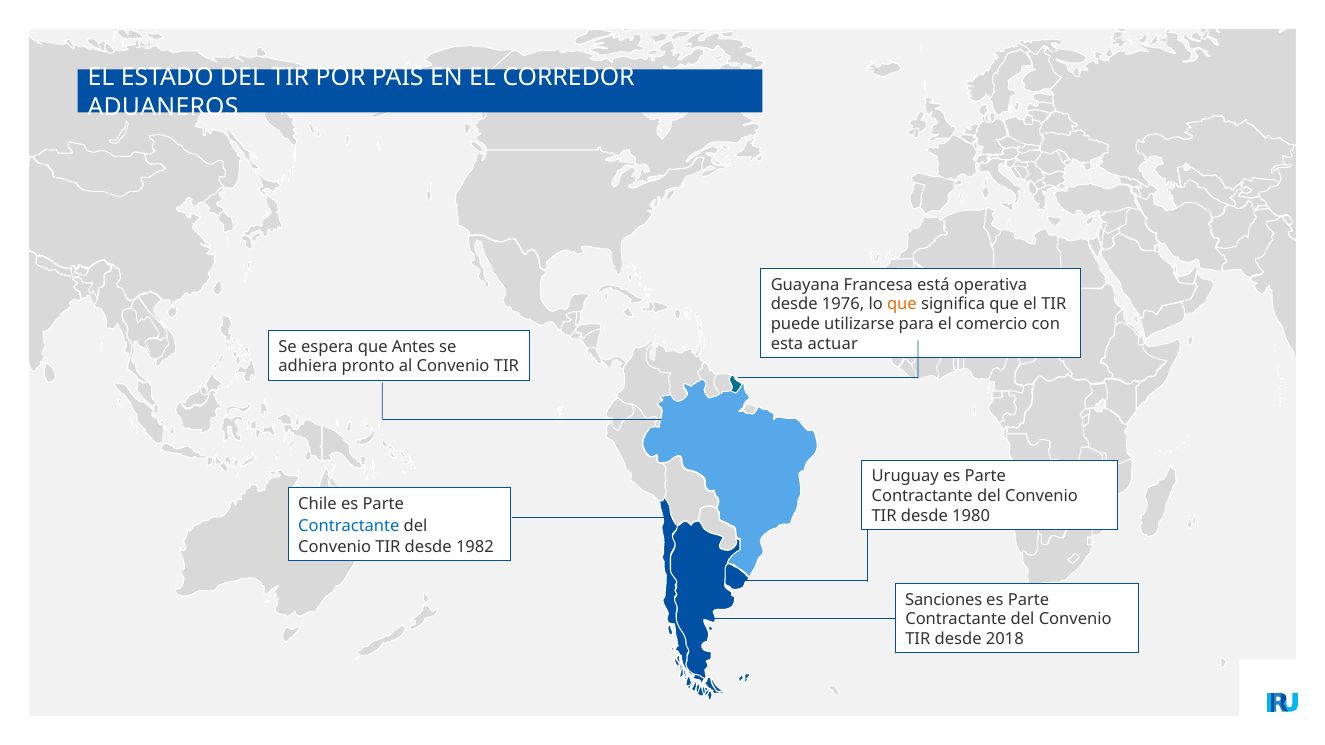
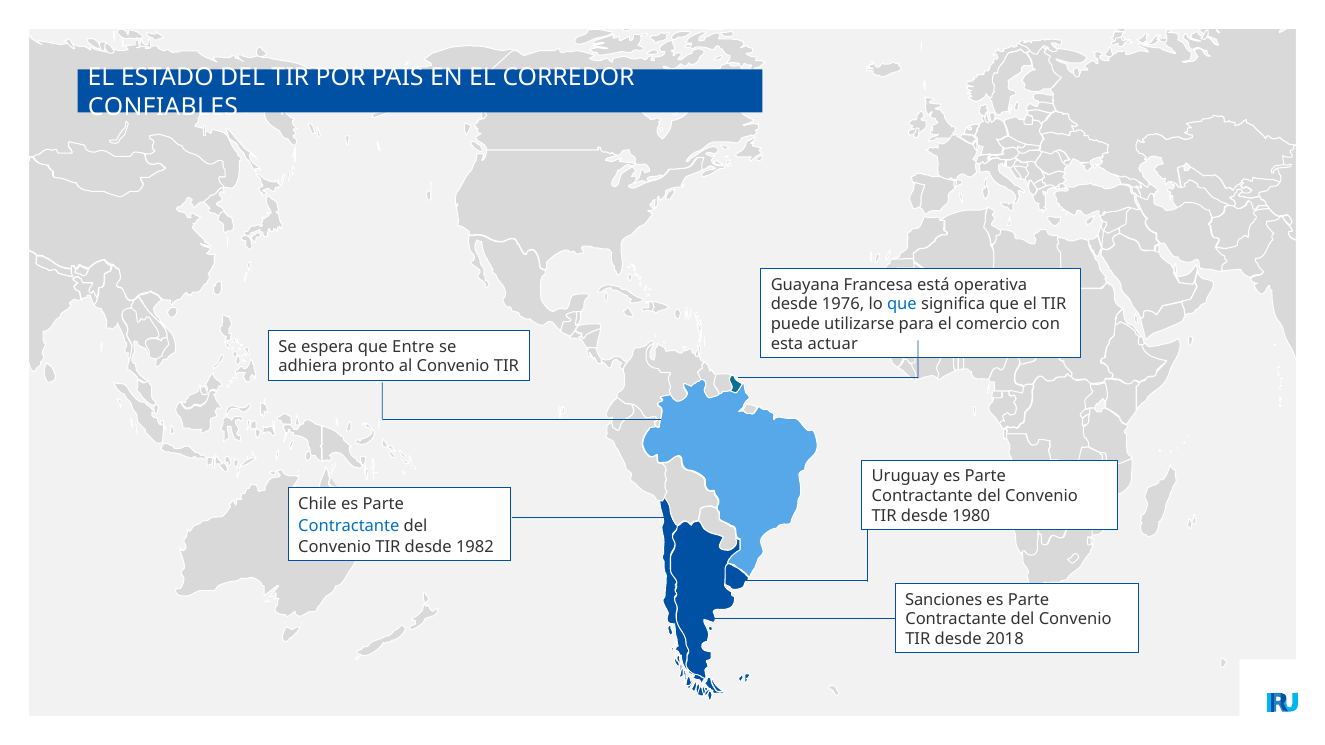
ADUANEROS: ADUANEROS -> CONFIABLES
que at (902, 305) colour: orange -> blue
Antes: Antes -> Entre
